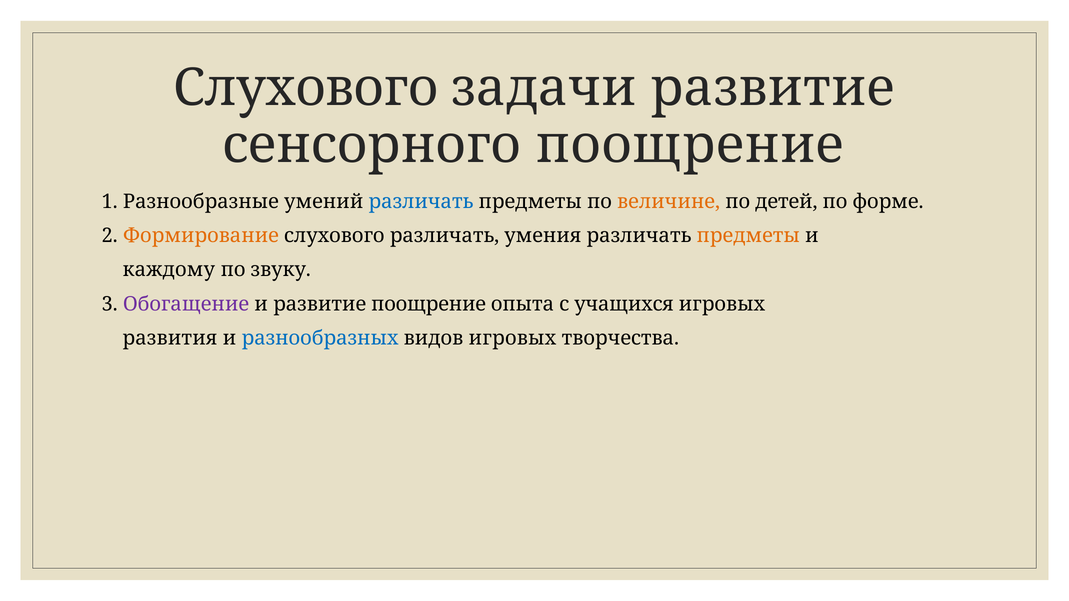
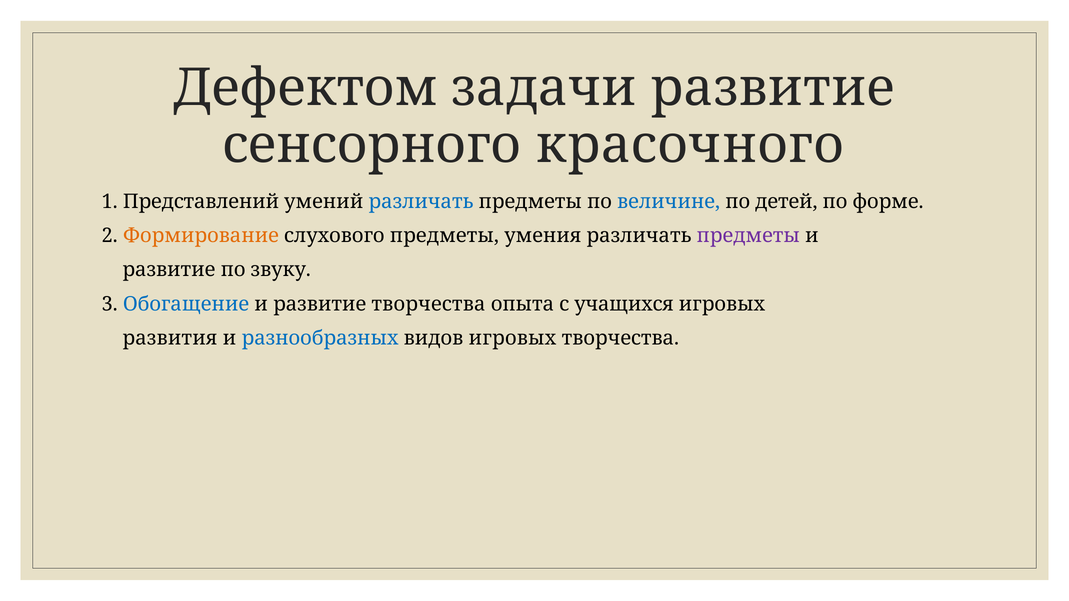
Слухового at (306, 88): Слухового -> Дефектом
сенсорного поощрение: поощрение -> красочного
Разнообразные: Разнообразные -> Представлений
величине colour: orange -> blue
слухового различать: различать -> предметы
предметы at (748, 236) colour: orange -> purple
каждому at (169, 270): каждому -> развитие
Обогащение colour: purple -> blue
развитие поощрение: поощрение -> творчества
